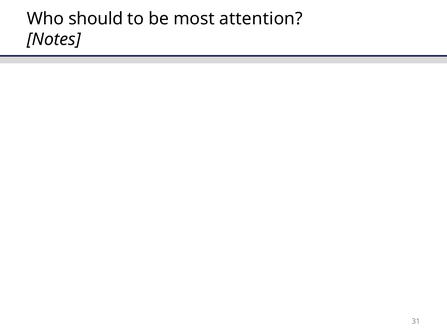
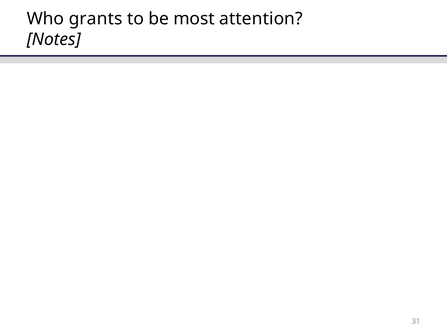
should: should -> grants
